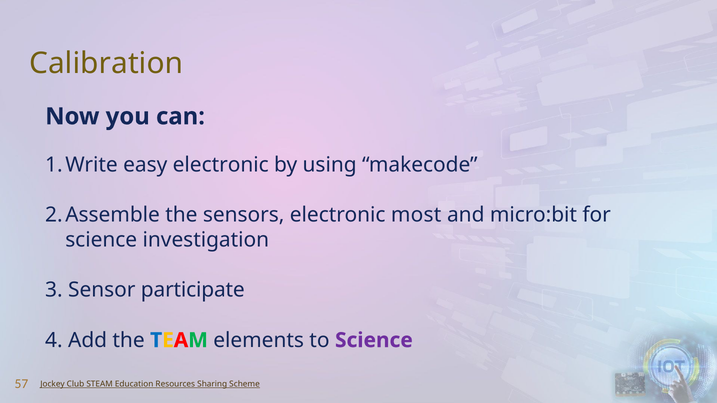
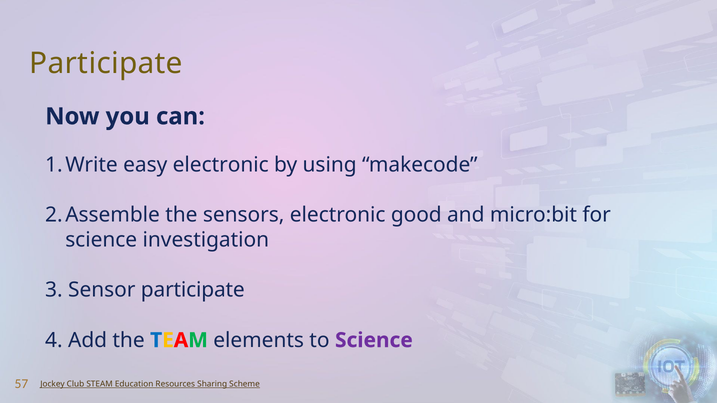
Calibration at (106, 63): Calibration -> Participate
most: most -> good
